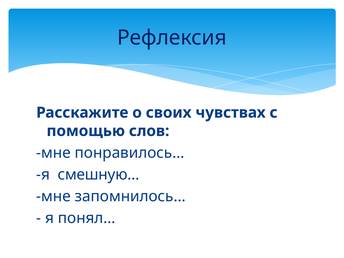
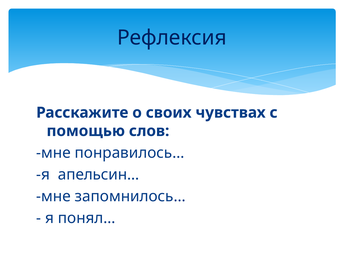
смешную…: смешную… -> апельсин…
